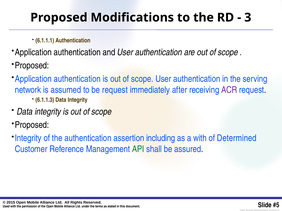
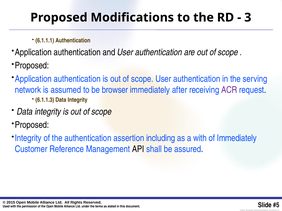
be request: request -> browser
of Determined: Determined -> Immediately
API colour: green -> black
